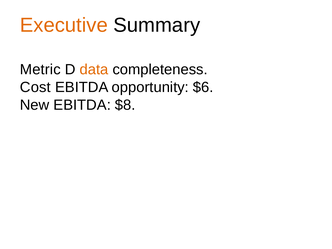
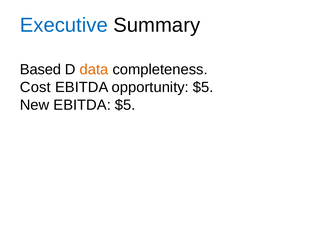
Executive colour: orange -> blue
Metric: Metric -> Based
opportunity $6: $6 -> $5
EBITDA $8: $8 -> $5
